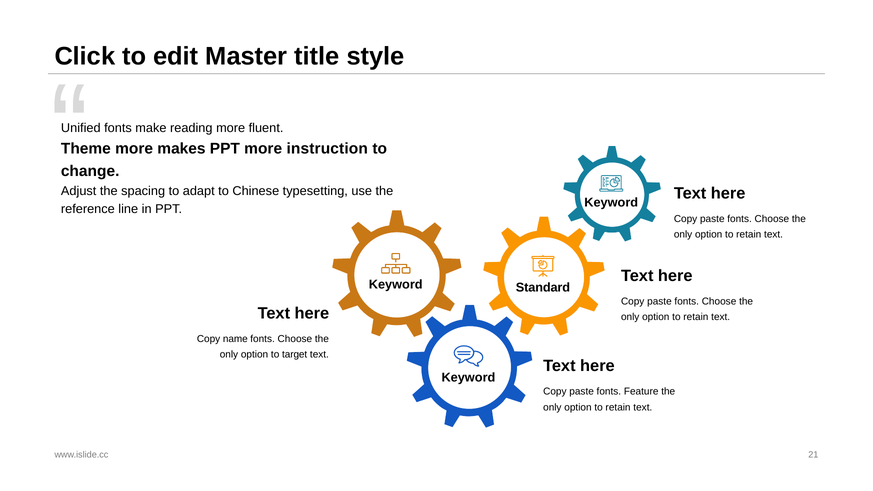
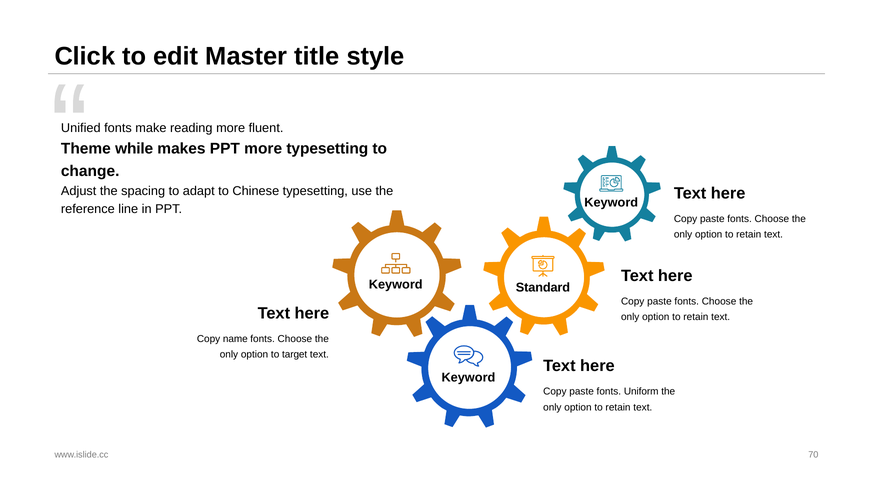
Theme more: more -> while
more instruction: instruction -> typesetting
Feature: Feature -> Uniform
21: 21 -> 70
